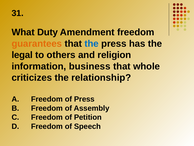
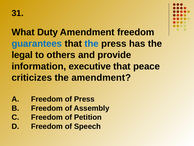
guarantees colour: orange -> blue
religion: religion -> provide
business: business -> executive
whole: whole -> peace
the relationship: relationship -> amendment
